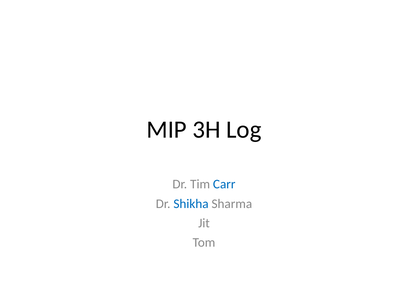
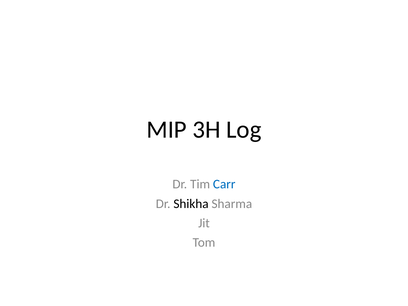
Shikha colour: blue -> black
